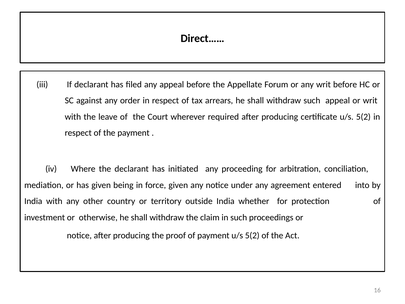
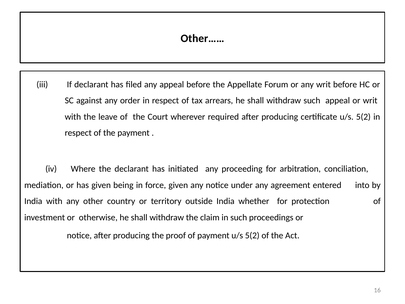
Direct……: Direct…… -> Other……
